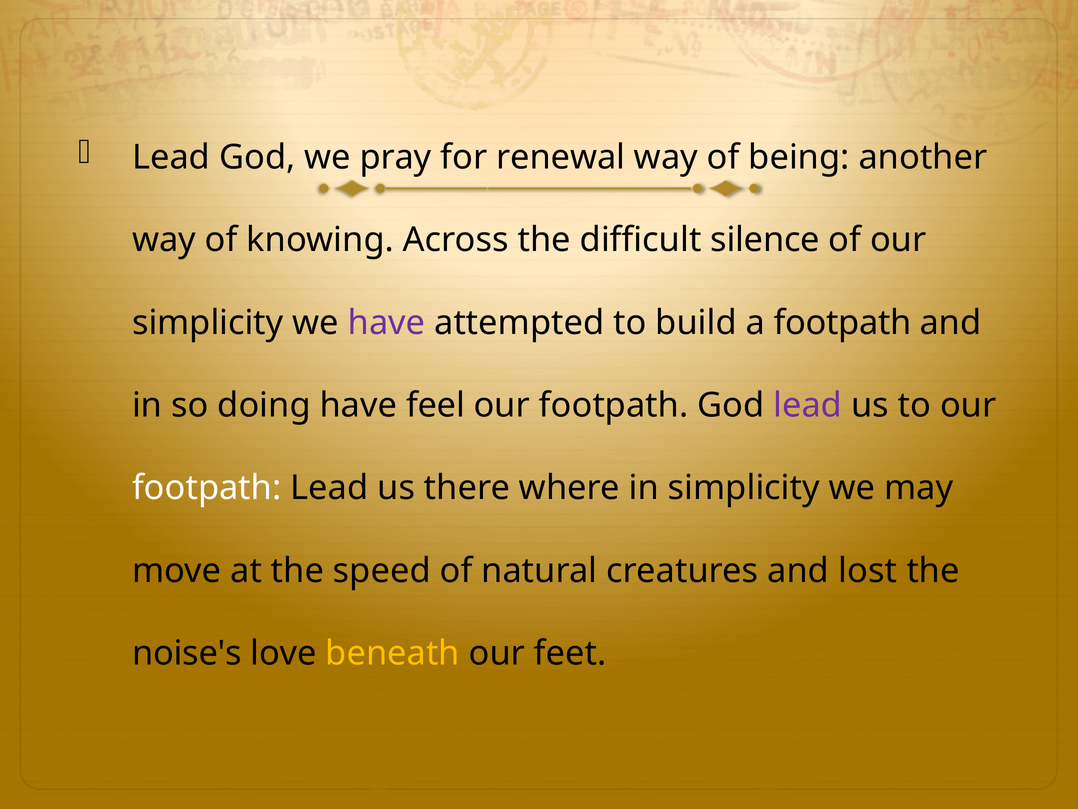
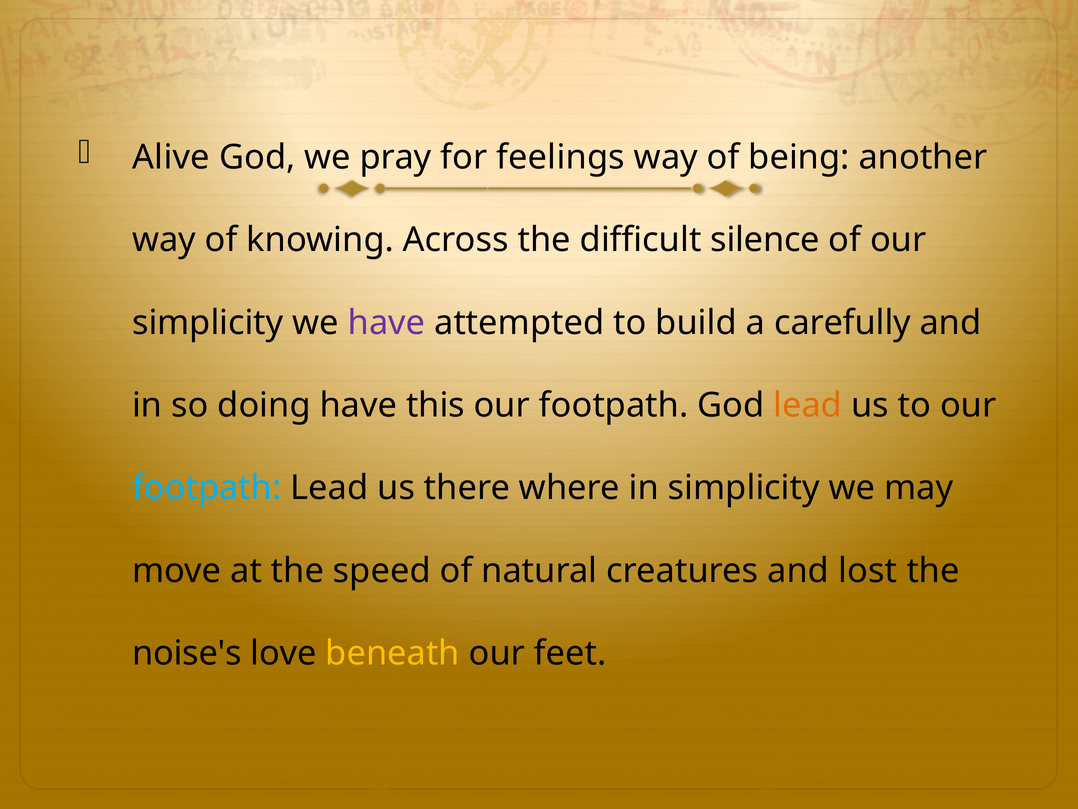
Lead at (171, 157): Lead -> Alive
renewal: renewal -> feelings
a footpath: footpath -> carefully
feel: feel -> this
lead at (808, 405) colour: purple -> orange
footpath at (207, 488) colour: white -> light blue
